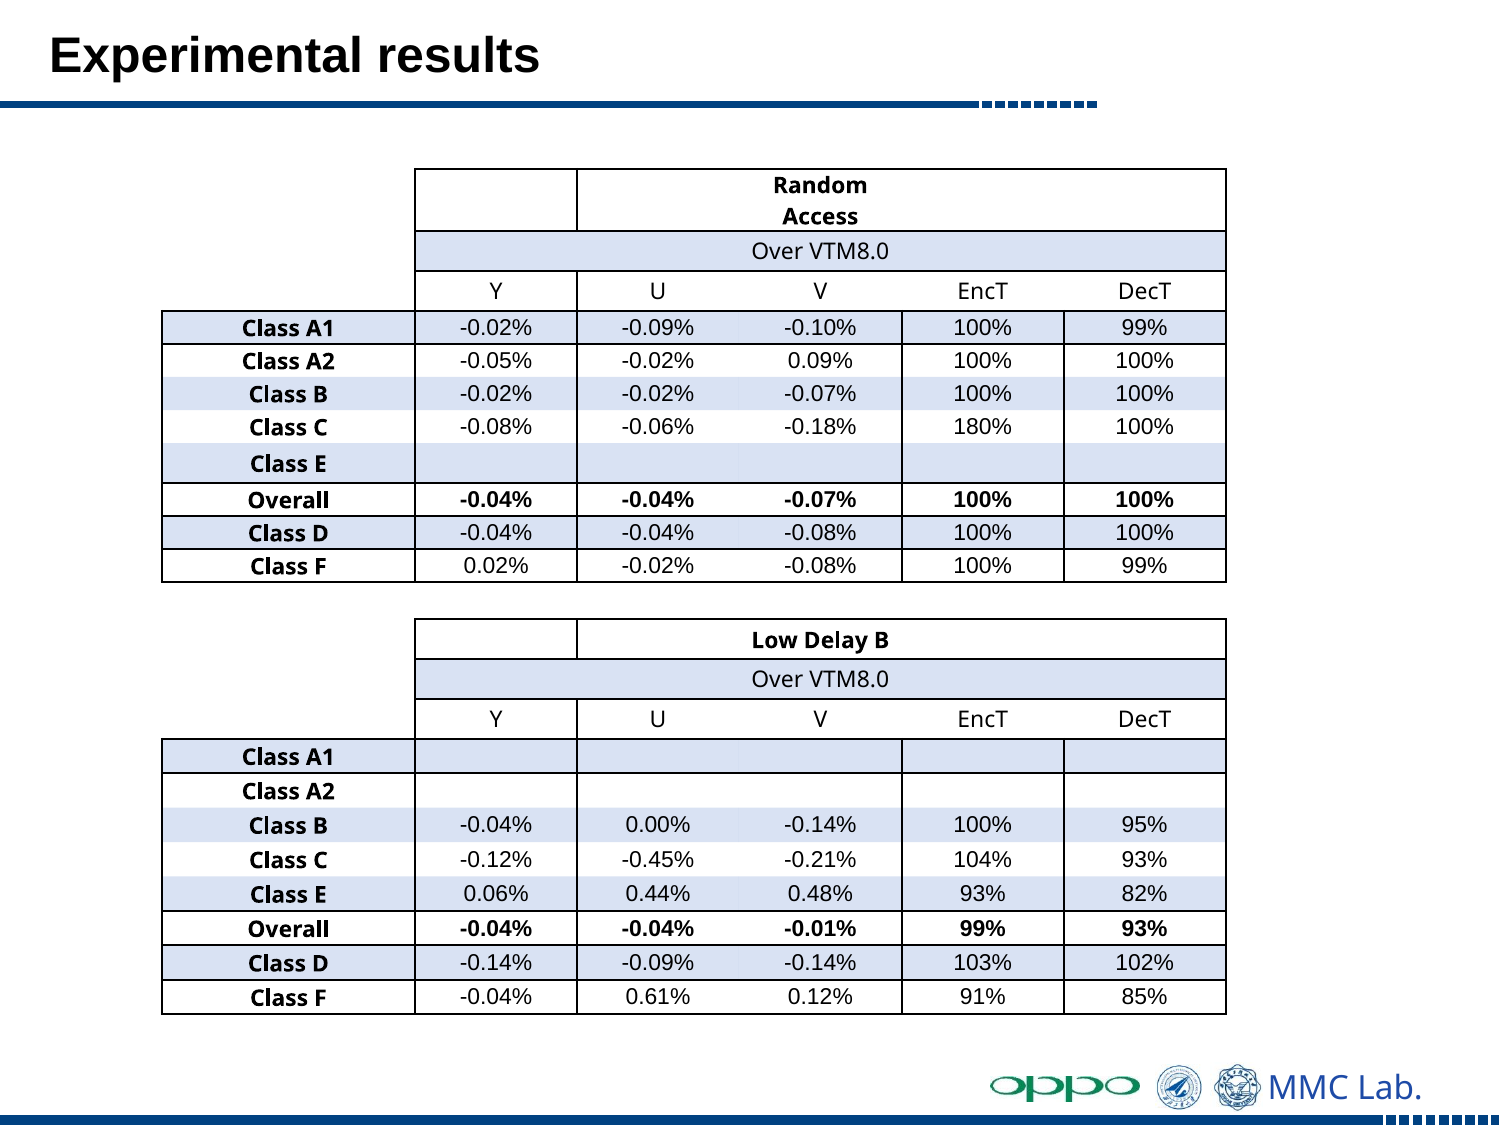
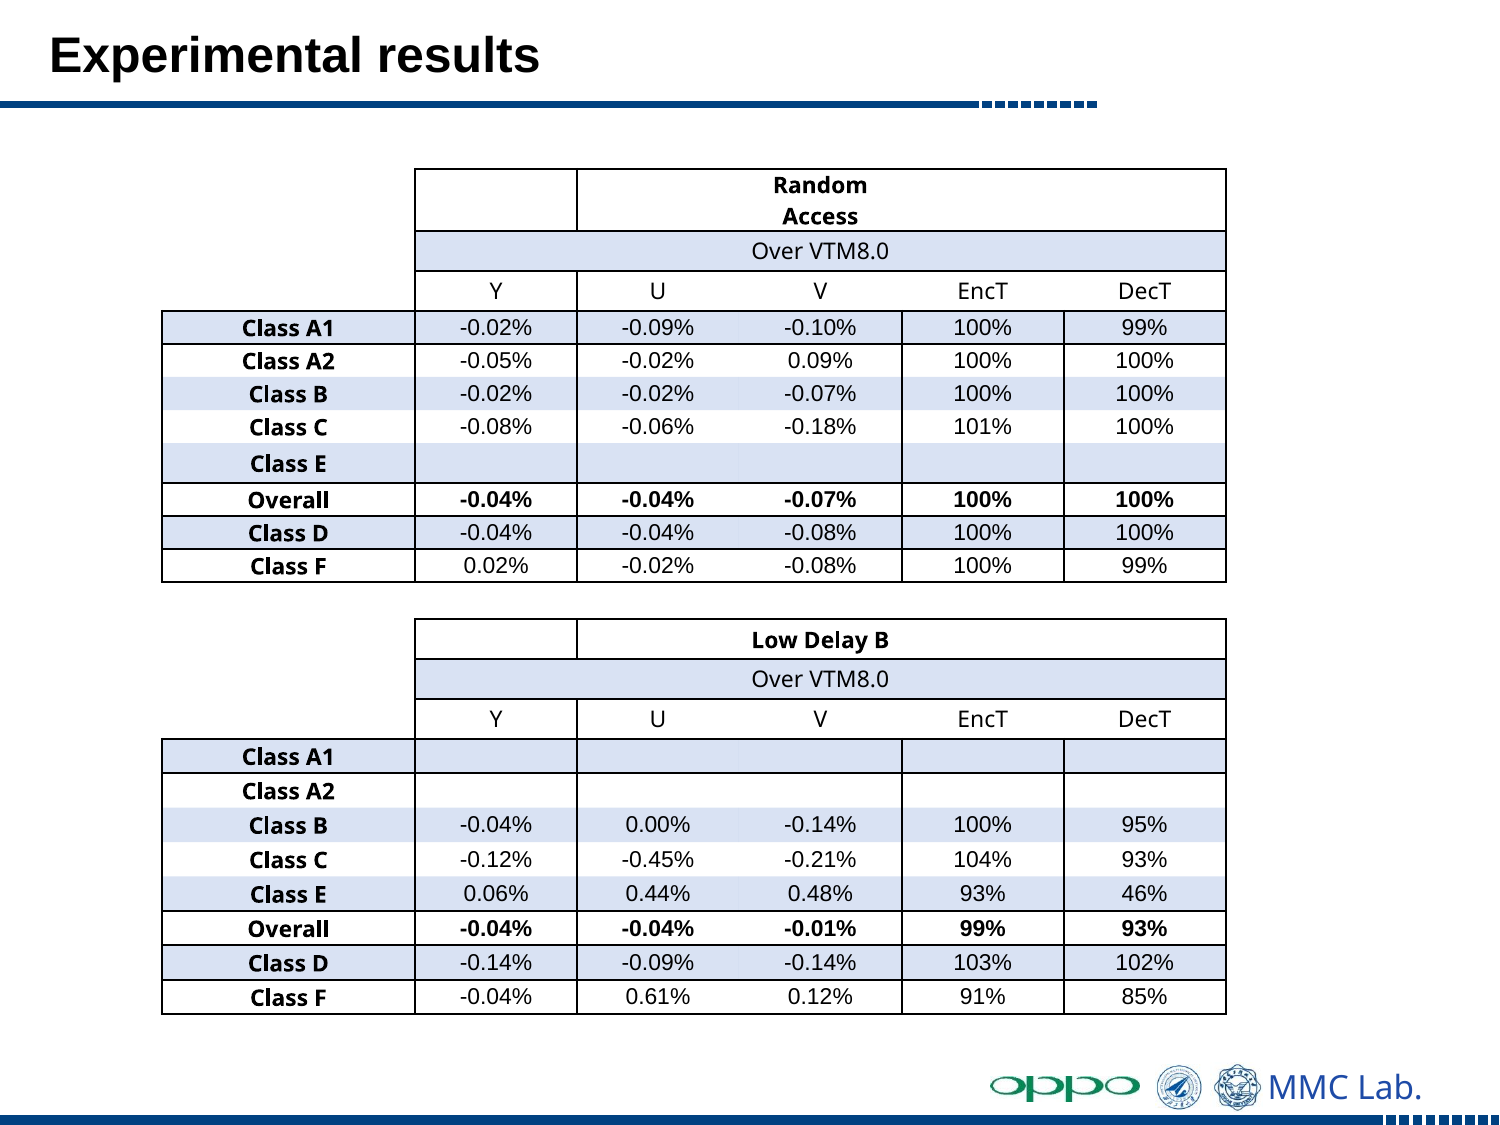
180%: 180% -> 101%
82%: 82% -> 46%
